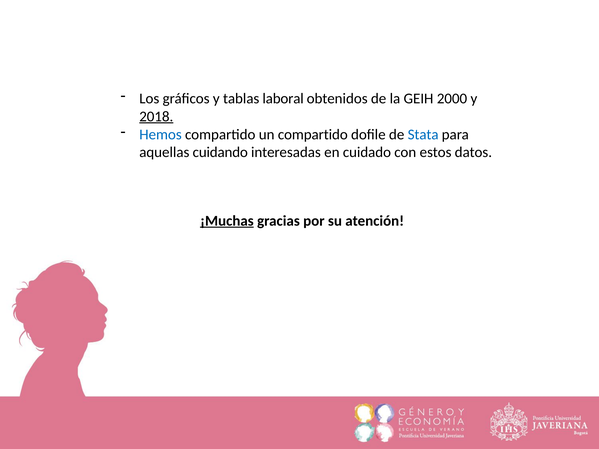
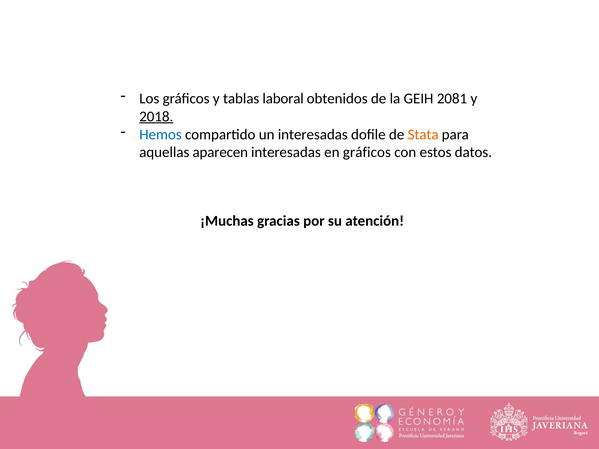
2000: 2000 -> 2081
un compartido: compartido -> interesadas
Stata colour: blue -> orange
cuidando: cuidando -> aparecen
en cuidado: cuidado -> gráficos
¡Muchas underline: present -> none
